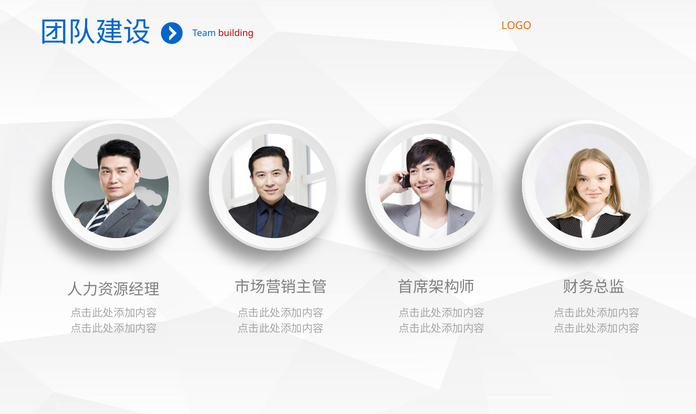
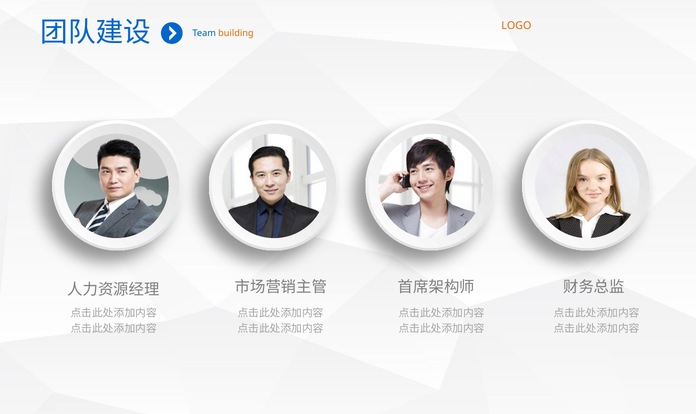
building colour: red -> orange
